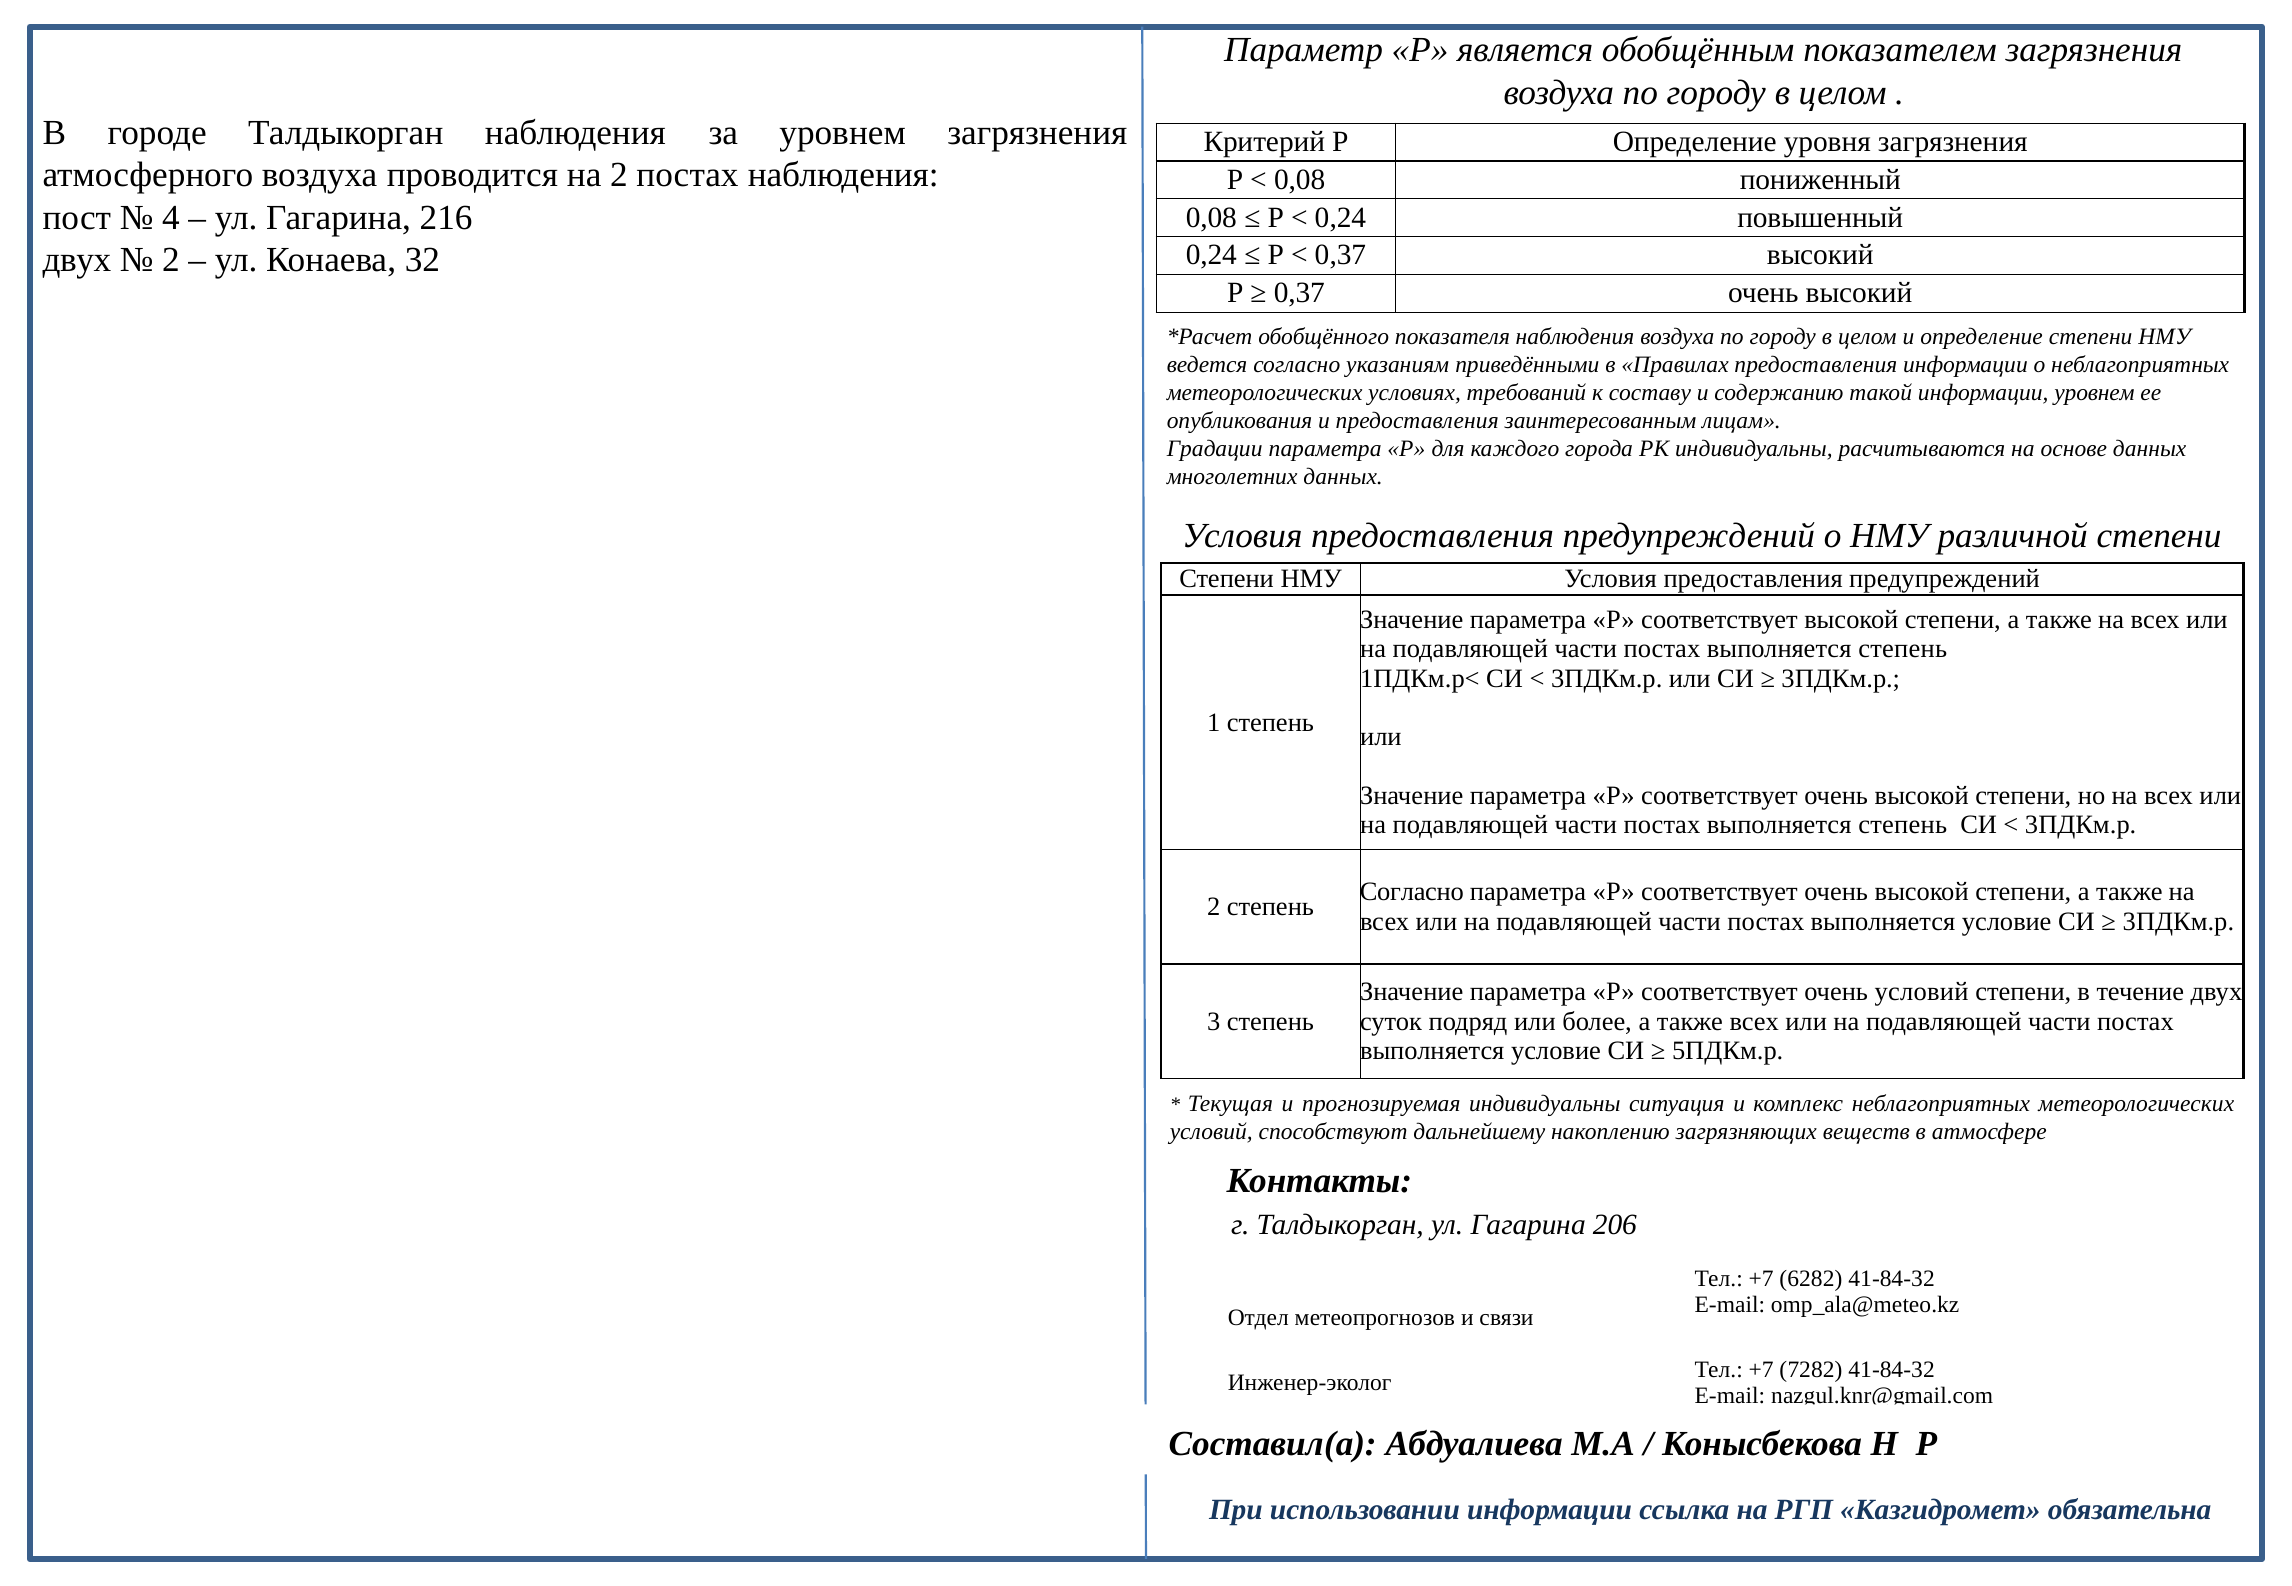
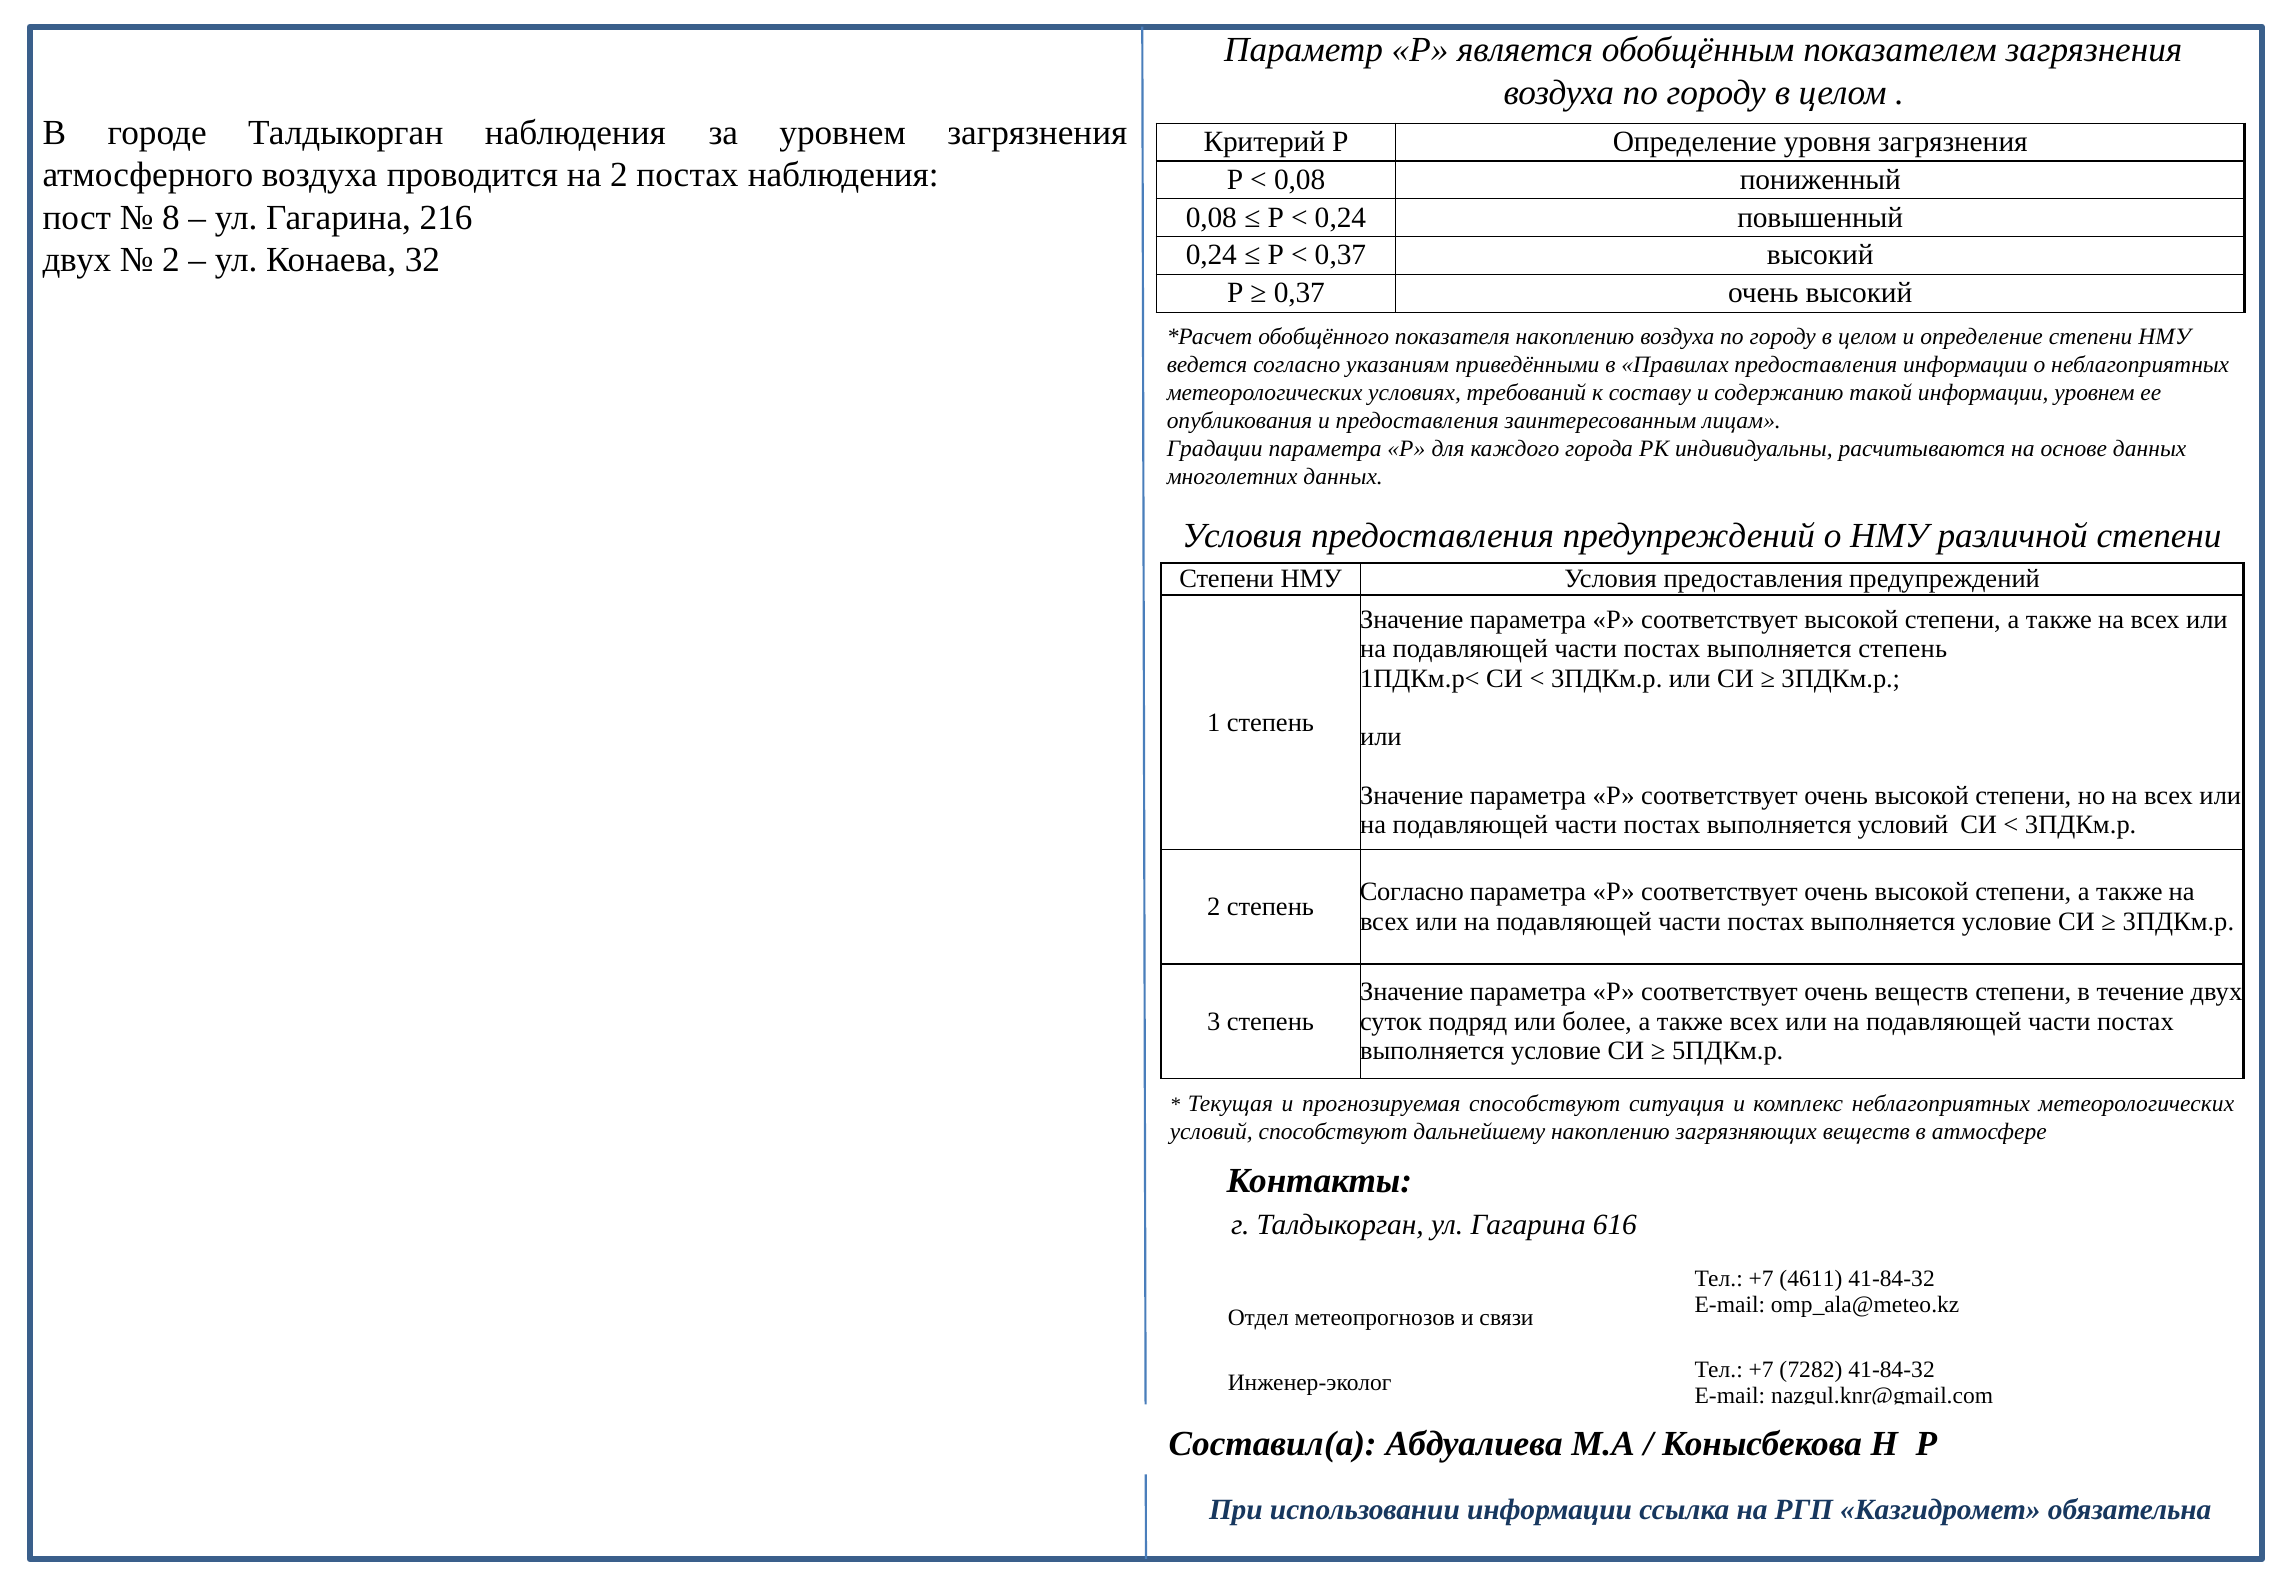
4: 4 -> 8
показателя наблюдения: наблюдения -> накоплению
степень at (1903, 825): степень -> условий
очень условий: условий -> веществ
прогнозируемая индивидуальны: индивидуальны -> способствуют
206: 206 -> 616
6282: 6282 -> 4611
